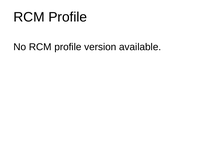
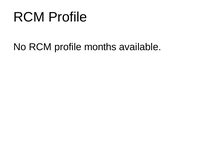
version: version -> months
